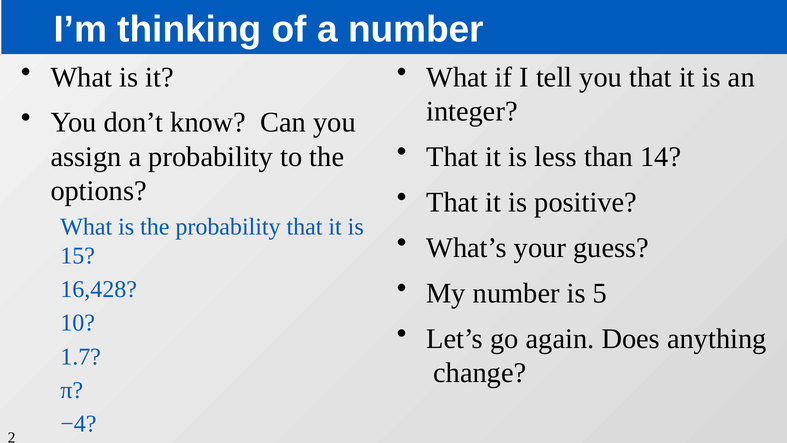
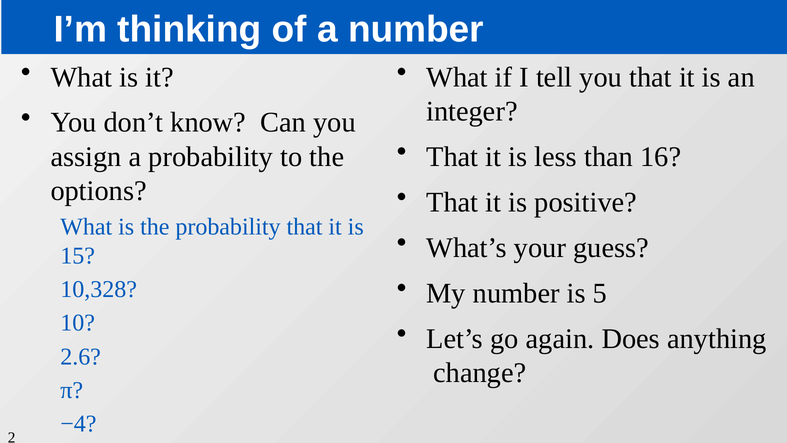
14: 14 -> 16
16,428: 16,428 -> 10,328
1.7: 1.7 -> 2.6
